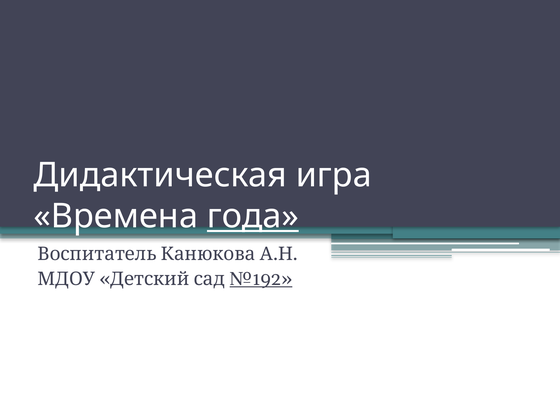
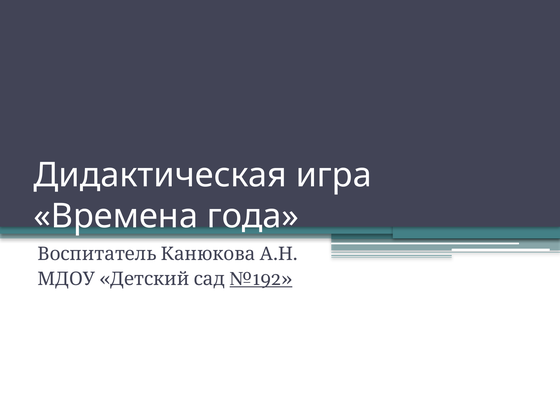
года underline: present -> none
